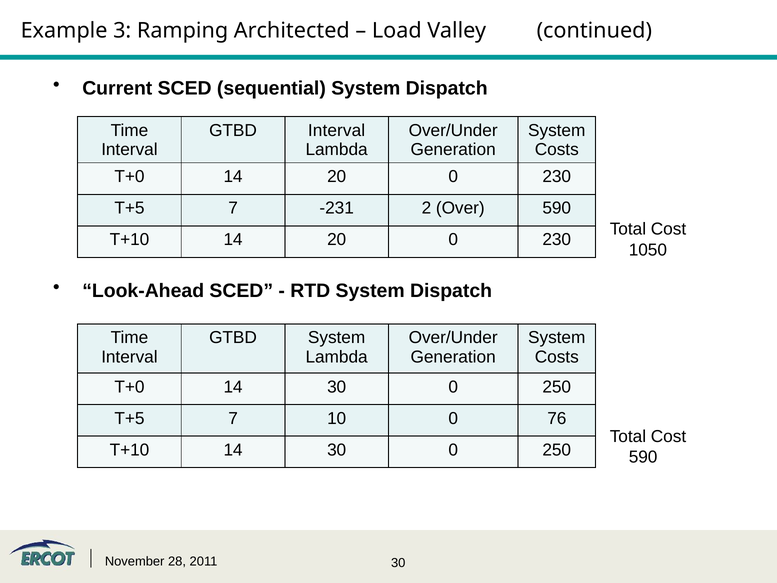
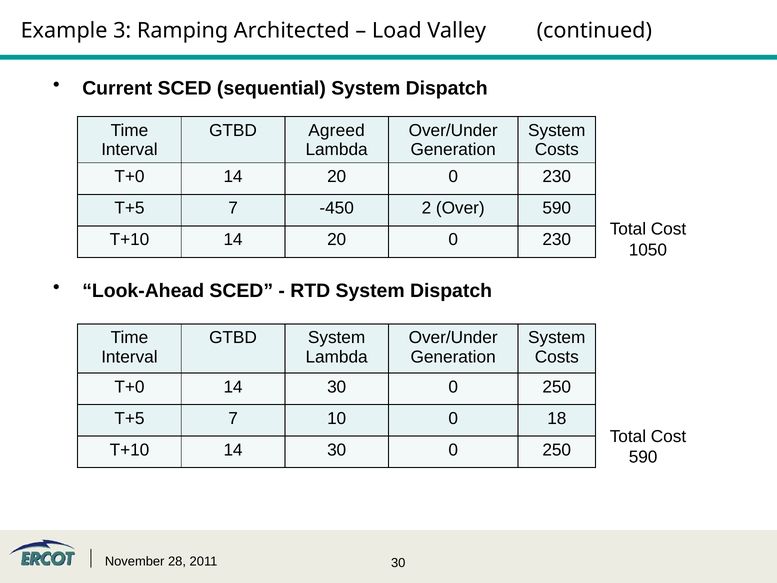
GTBD Interval: Interval -> Agreed
-231: -231 -> -450
76: 76 -> 18
